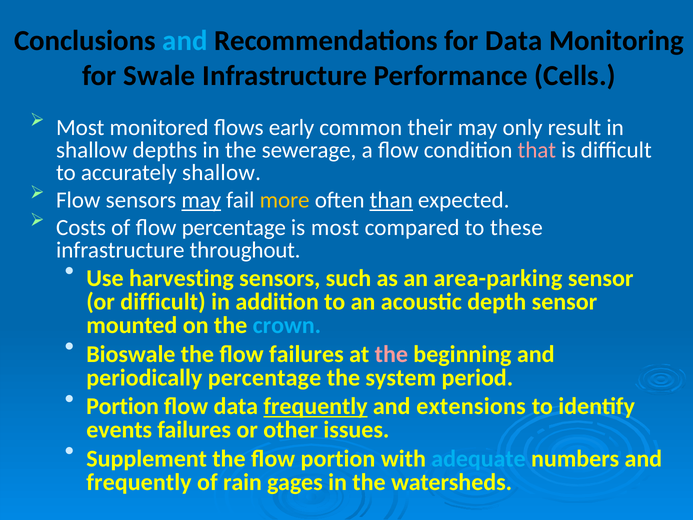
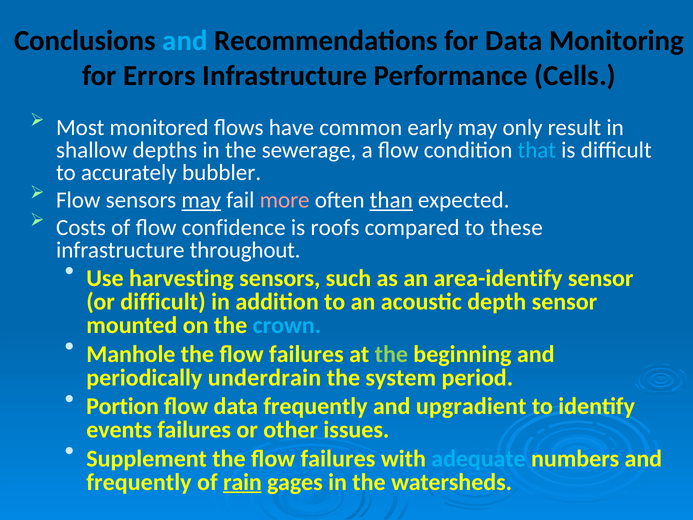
Swale: Swale -> Errors
early: early -> have
their: their -> early
that colour: pink -> light blue
accurately shallow: shallow -> bubbler
more colour: yellow -> pink
flow percentage: percentage -> confidence
is most: most -> roofs
area-parking: area-parking -> area-identify
Bioswale: Bioswale -> Manhole
the at (391, 354) colour: pink -> light green
periodically percentage: percentage -> underdrain
frequently at (315, 406) underline: present -> none
extensions: extensions -> upgradient
Supplement the flow portion: portion -> failures
rain underline: none -> present
